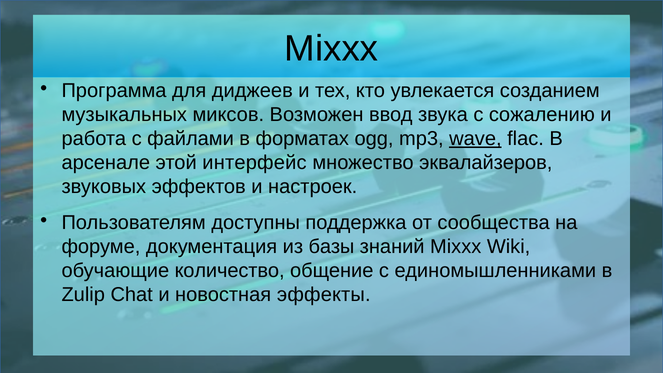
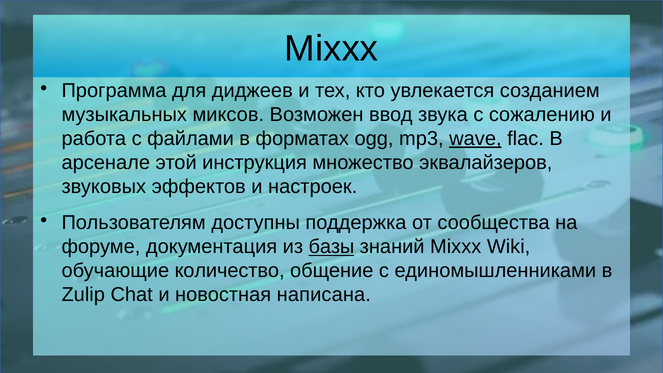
интерфейс: интерфейс -> инструкция
базы underline: none -> present
эффекты: эффекты -> написана
